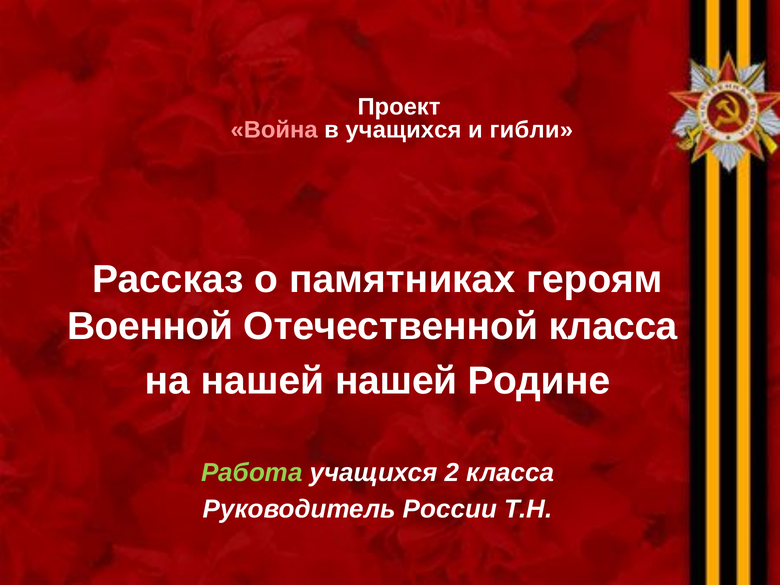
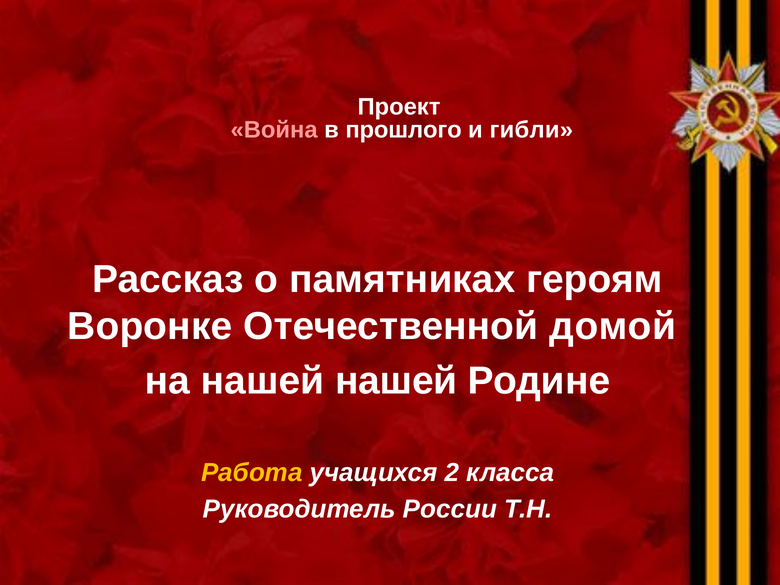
в учащихся: учащихся -> прошлого
Военной: Военной -> Воронке
Отечественной класса: класса -> домой
Работа colour: light green -> yellow
